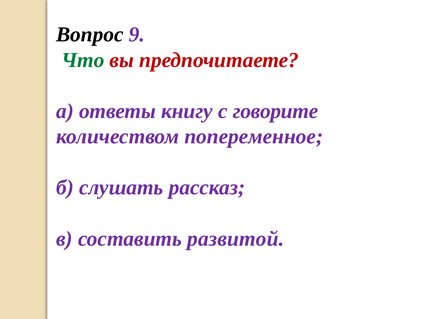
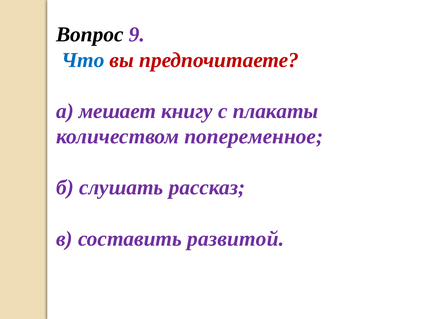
Что colour: green -> blue
ответы: ответы -> мешает
говорите: говорите -> плакаты
